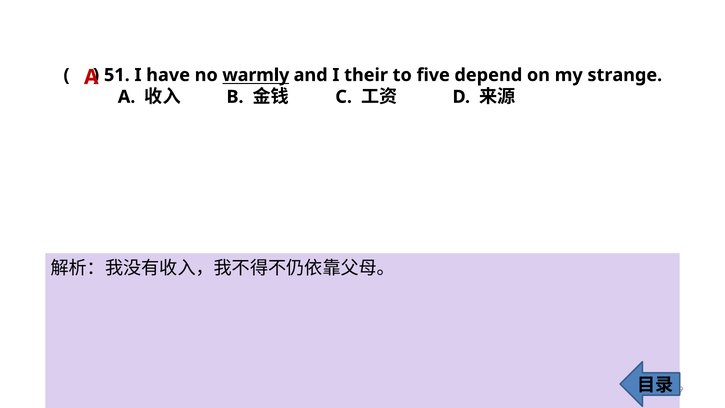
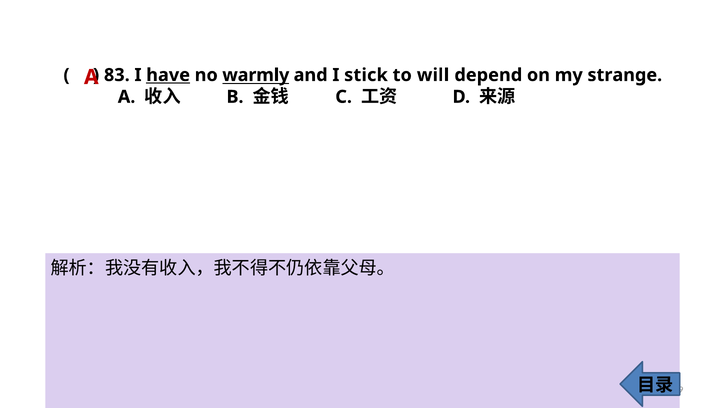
51: 51 -> 83
have underline: none -> present
their: their -> stick
five: five -> will
